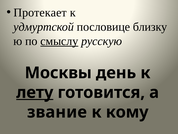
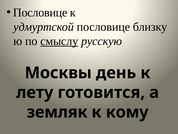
Протекает at (40, 13): Протекает -> Пословице
лету underline: present -> none
звание: звание -> земляк
